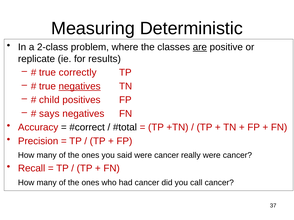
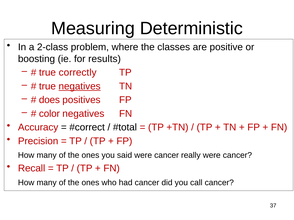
are underline: present -> none
replicate: replicate -> boosting
child: child -> does
says: says -> color
